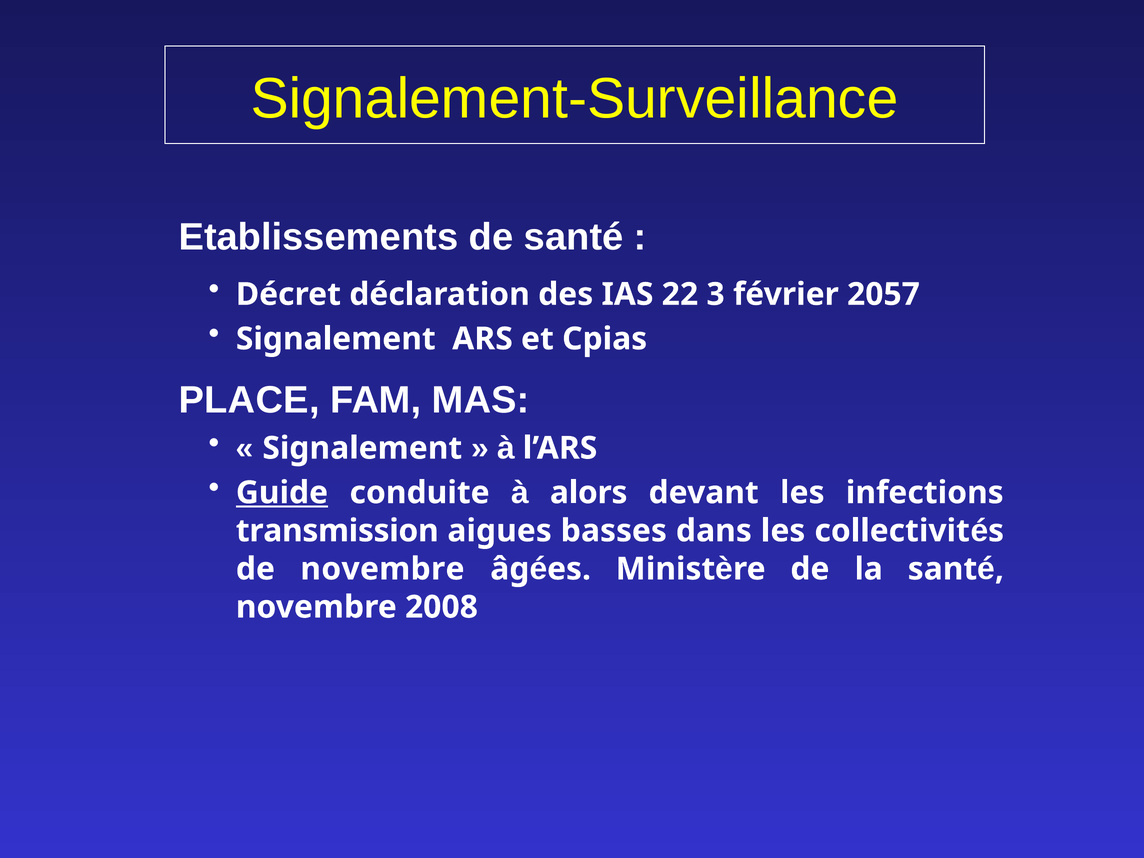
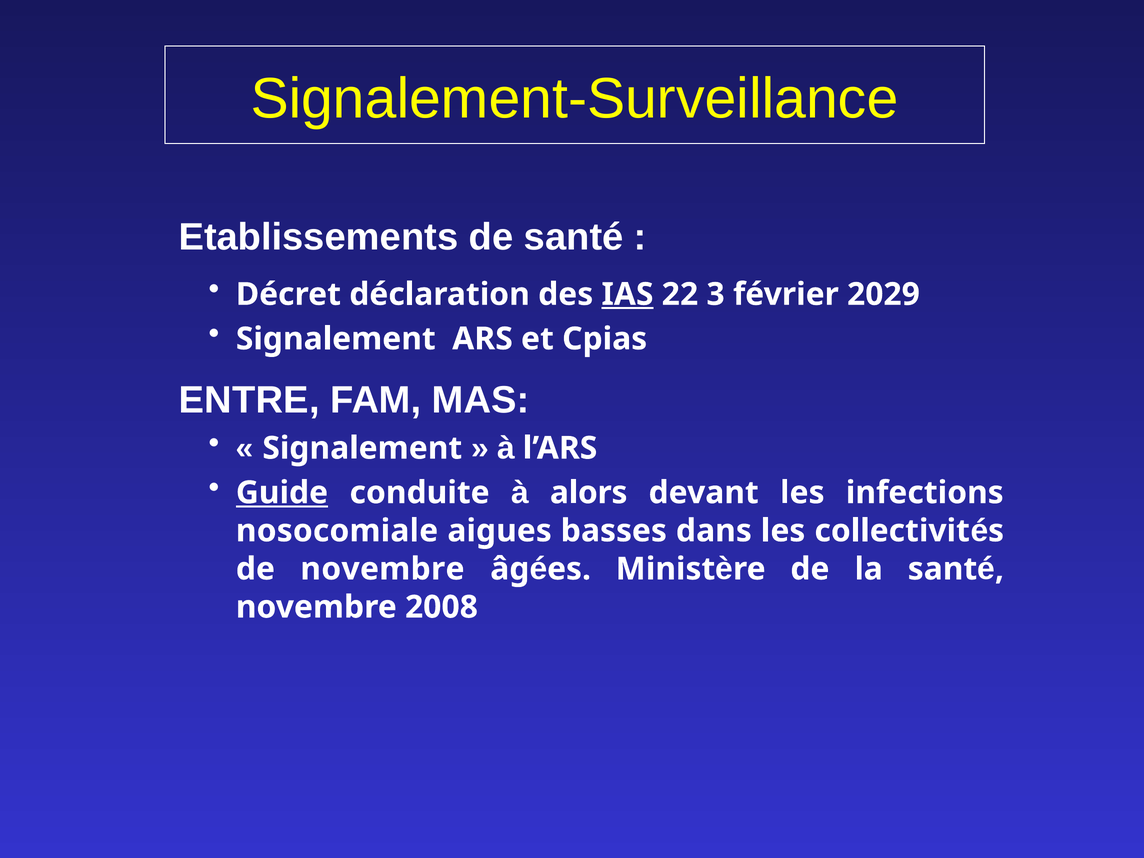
IAS underline: none -> present
2057: 2057 -> 2029
PLACE: PLACE -> ENTRE
transmission: transmission -> nosocomiale
